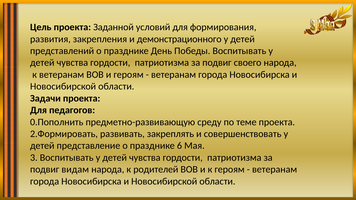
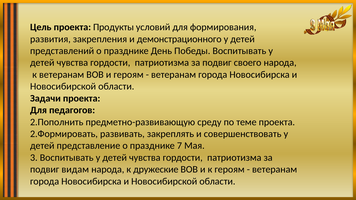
Заданной: Заданной -> Продукты
0.Пополнить: 0.Пополнить -> 2.Пополнить
6: 6 -> 7
родителей: родителей -> дружеские
